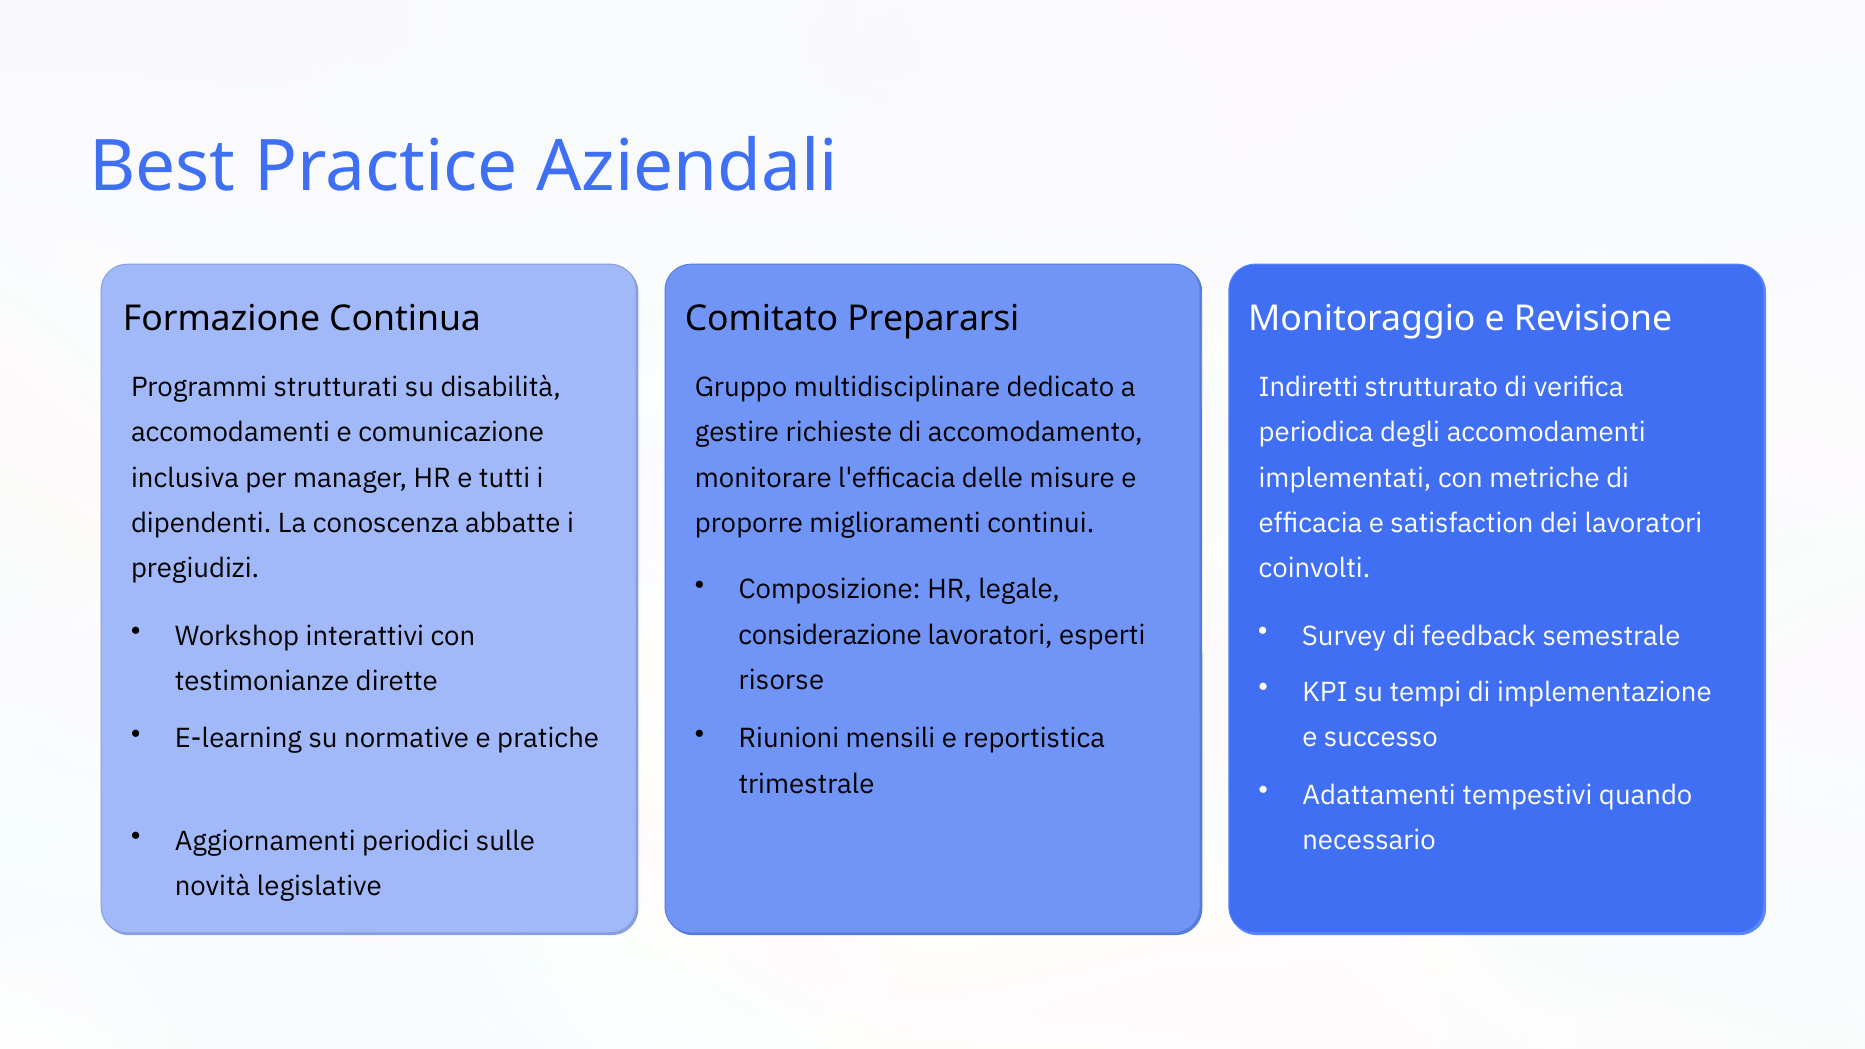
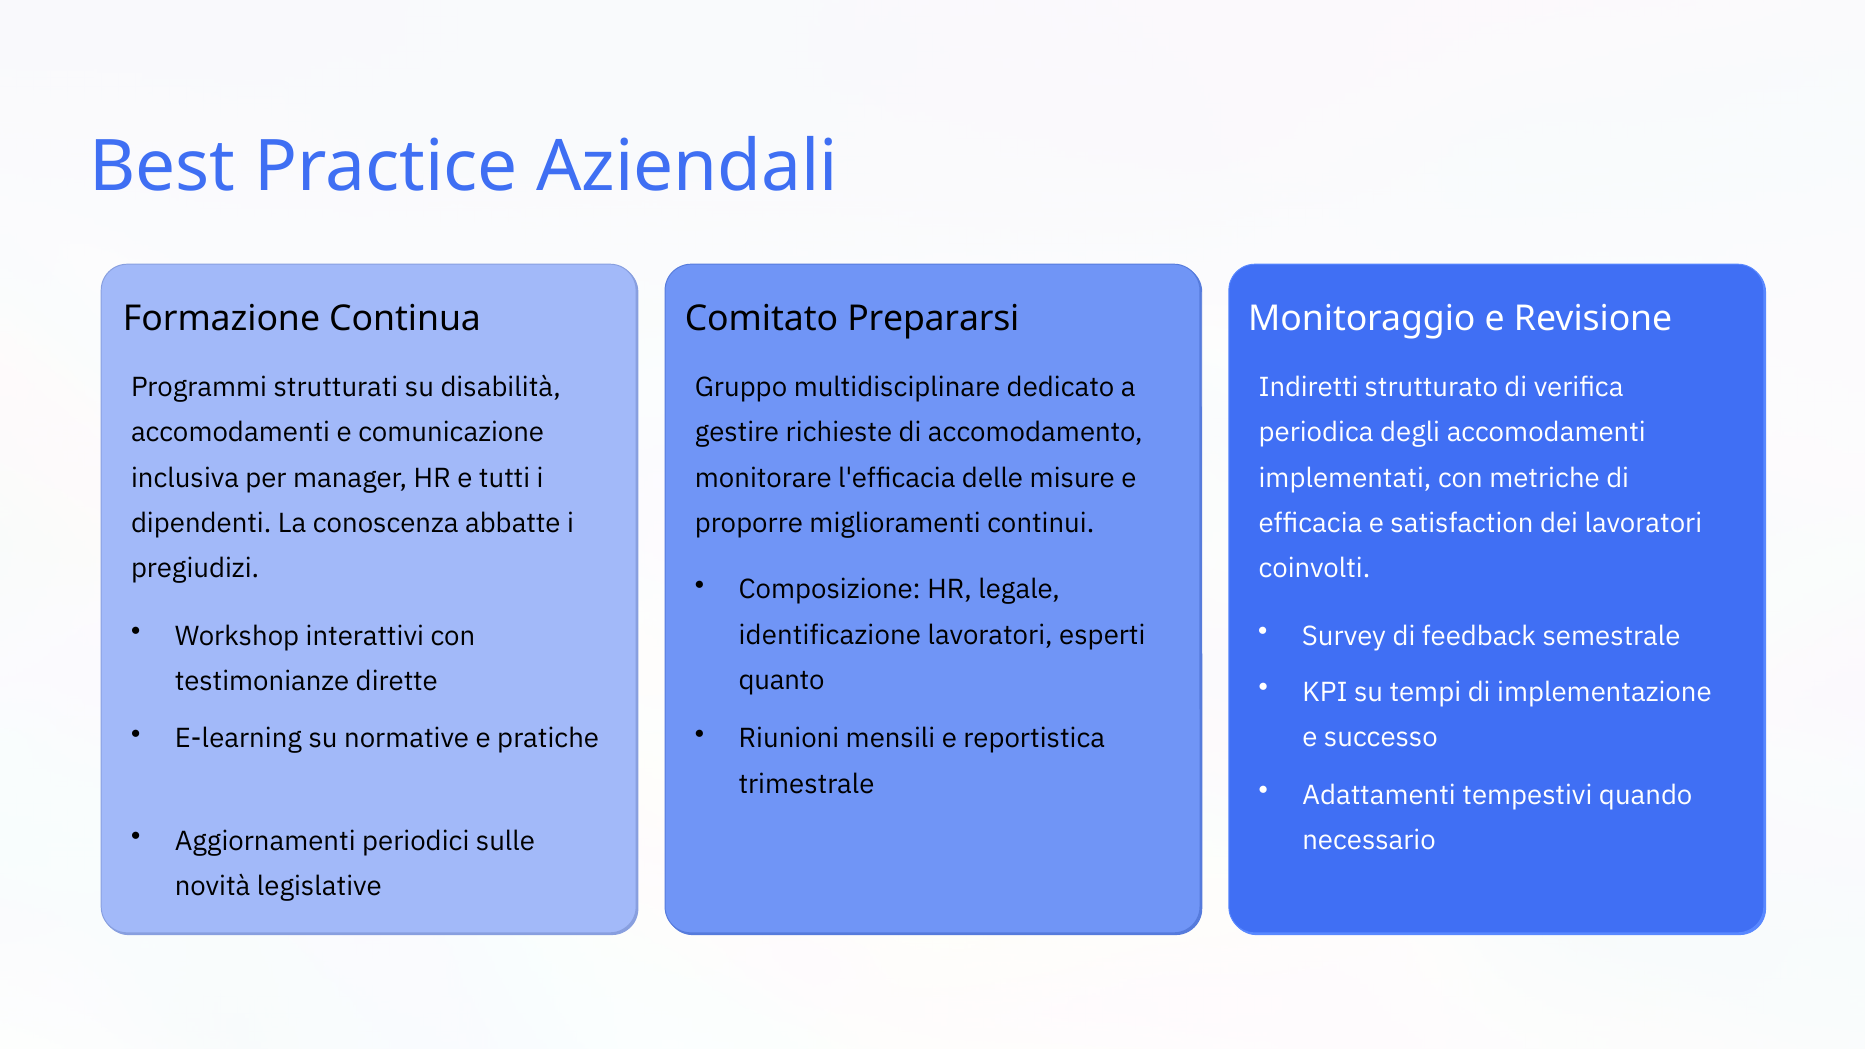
considerazione: considerazione -> identificazione
risorse: risorse -> quanto
